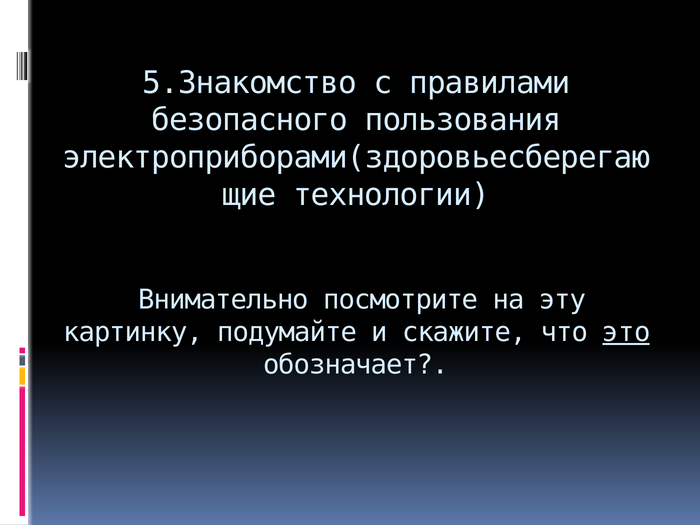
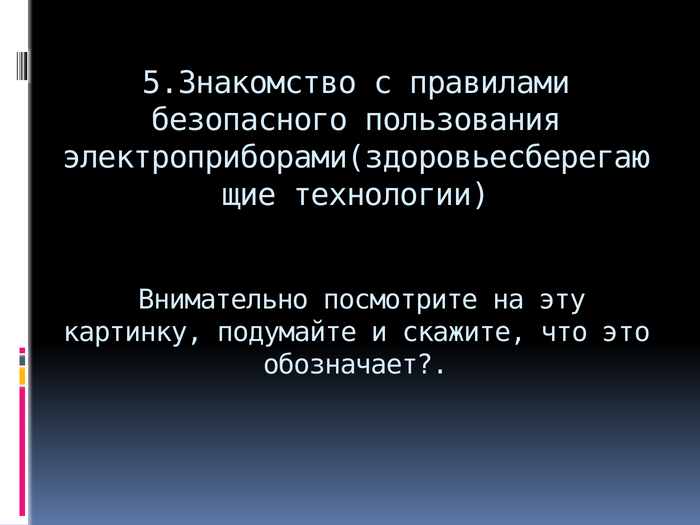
это underline: present -> none
